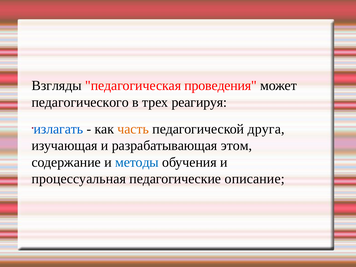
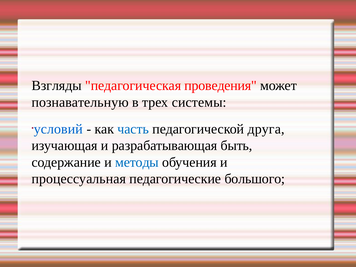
педагогического: педагогического -> познавательную
реагируя: реагируя -> системы
излагать: излагать -> условий
часть colour: orange -> blue
этом: этом -> быть
описание: описание -> большого
